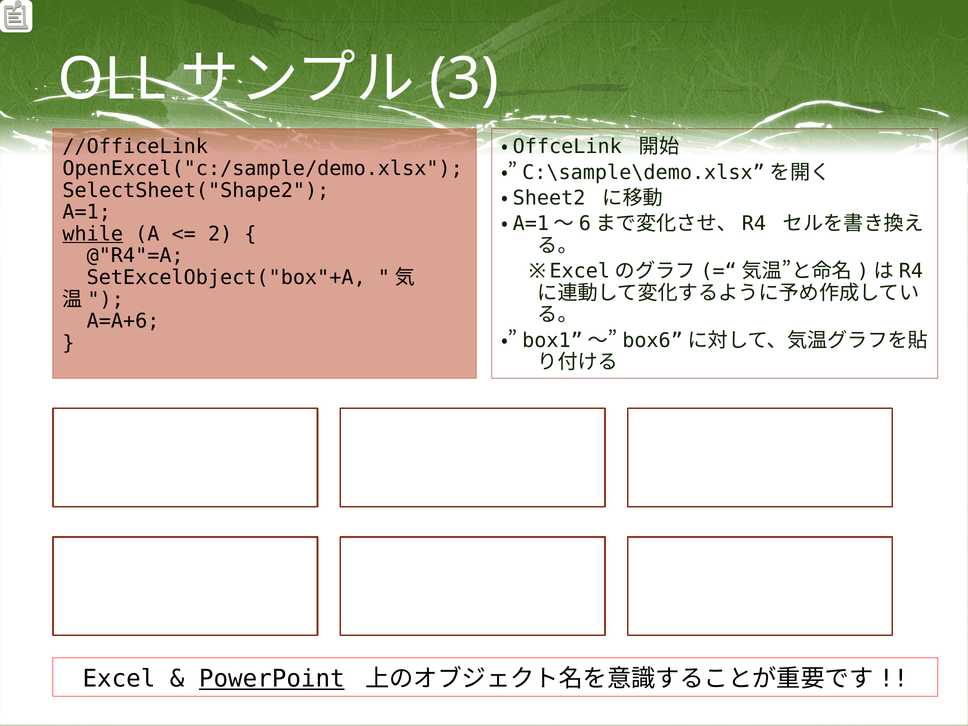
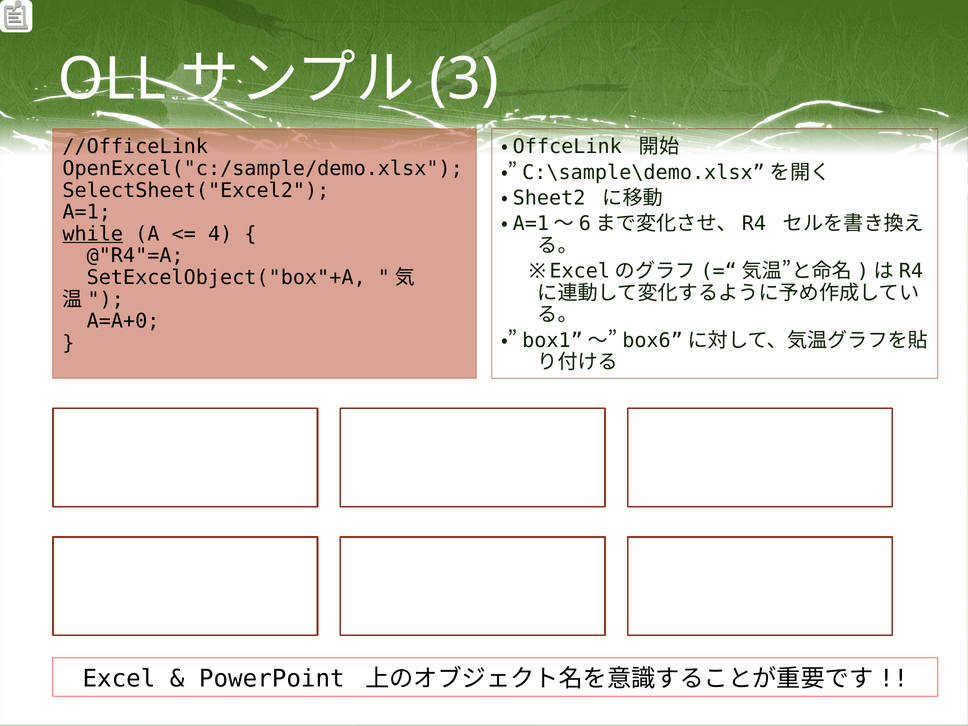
SelectSheet("Shape2: SelectSheet("Shape2 -> SelectSheet("Excel2
2: 2 -> 4
A=A+6: A=A+6 -> A=A+0
PowerPoint underline: present -> none
